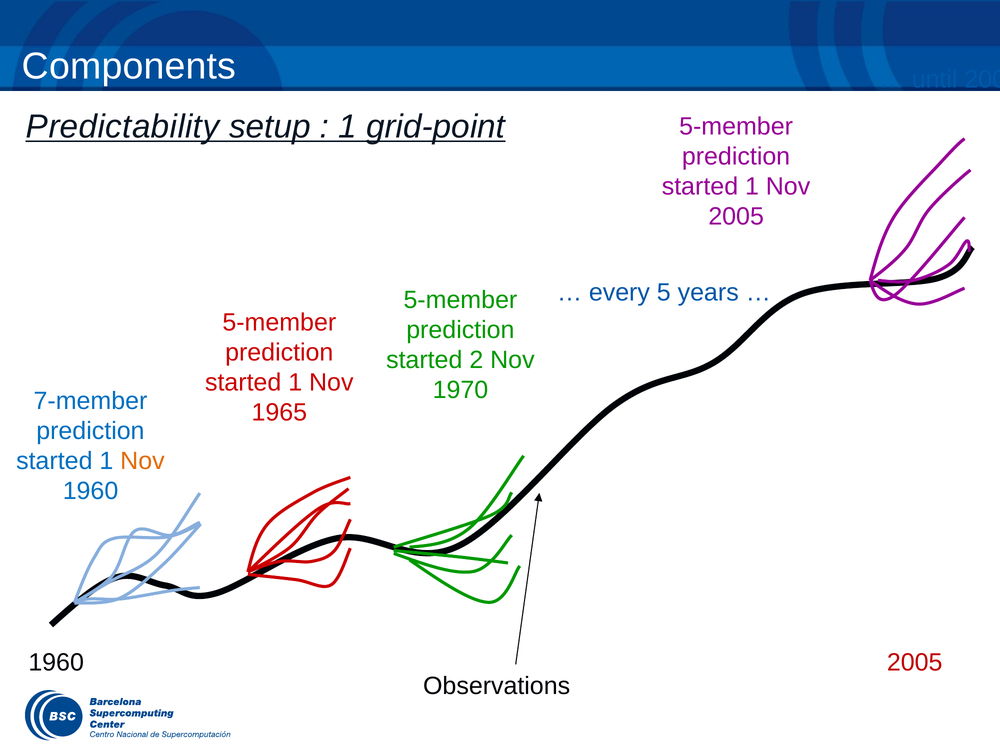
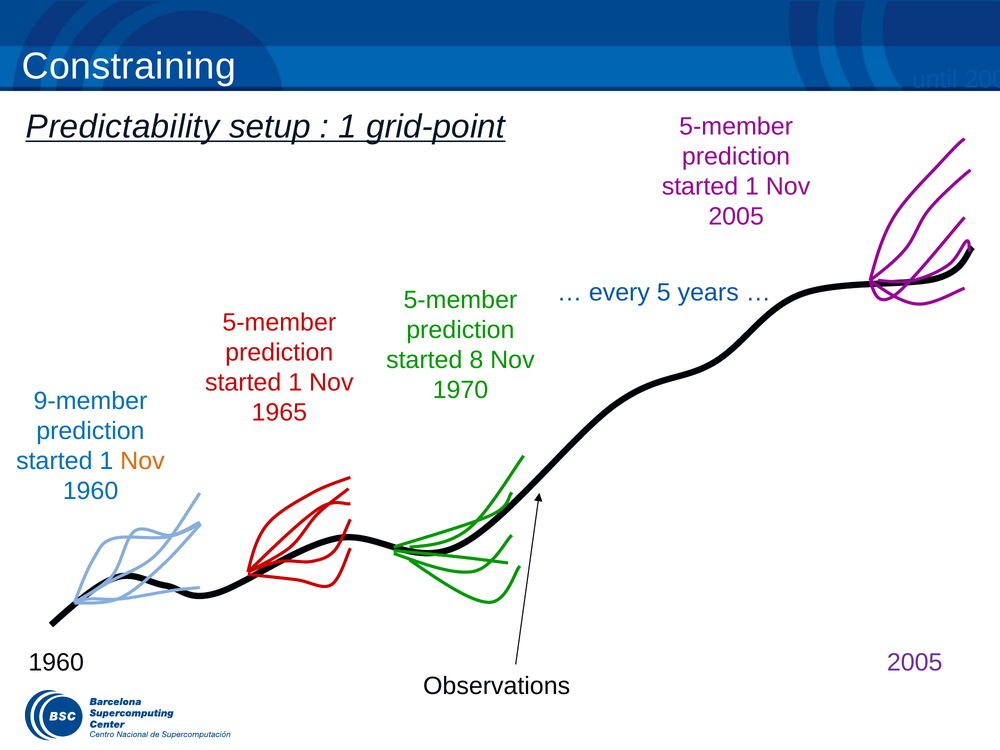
Components: Components -> Constraining
2: 2 -> 8
7-member: 7-member -> 9-member
2005 at (915, 663) colour: red -> purple
